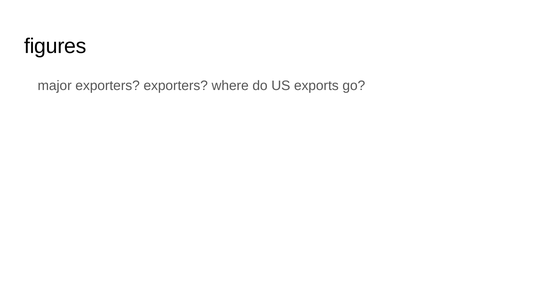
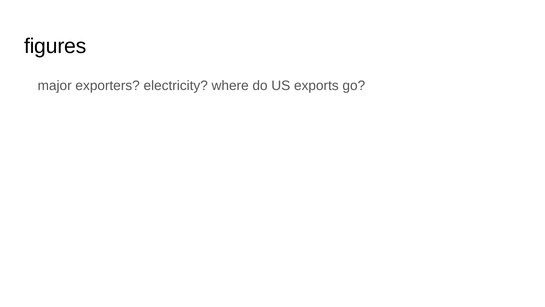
exporters exporters: exporters -> electricity
